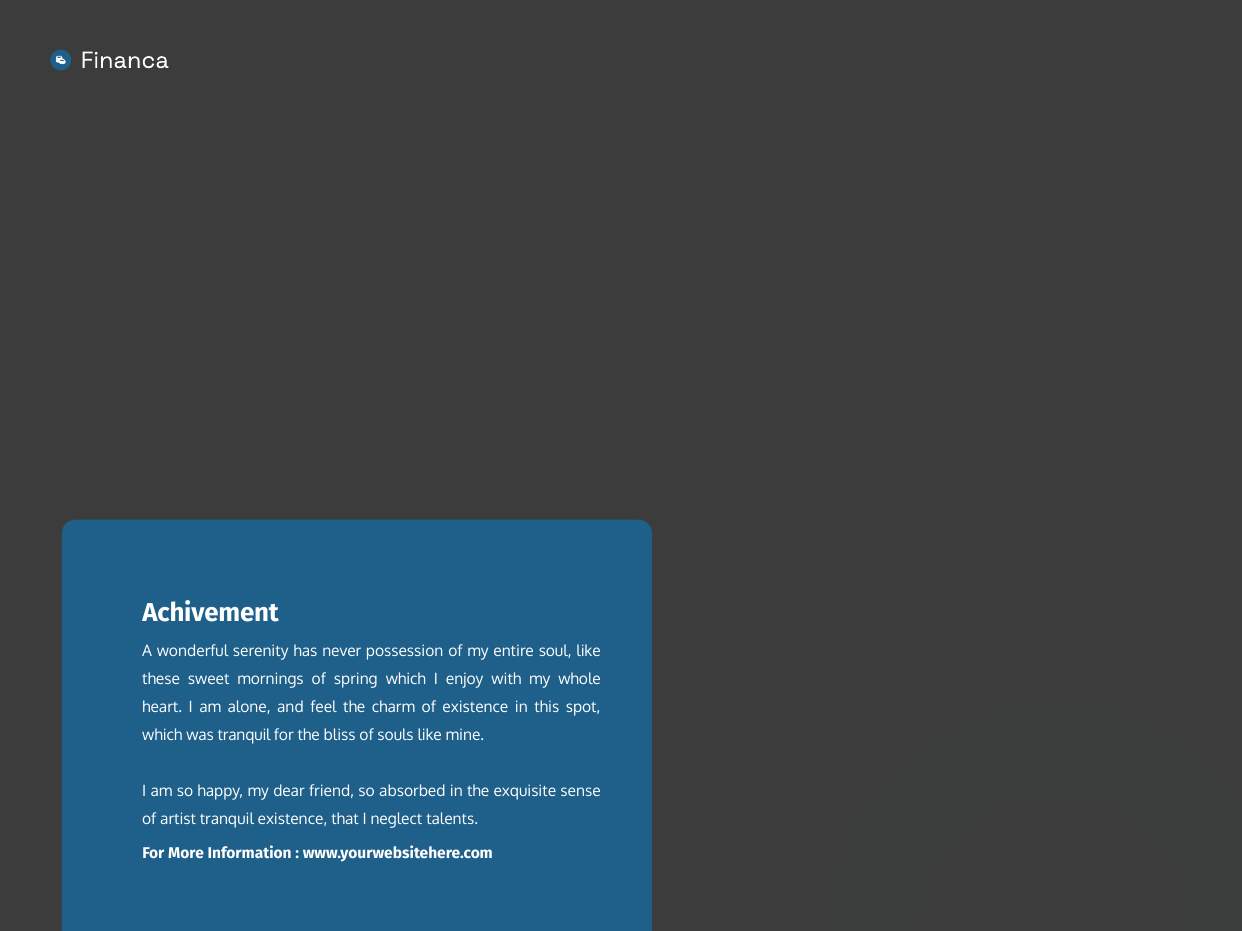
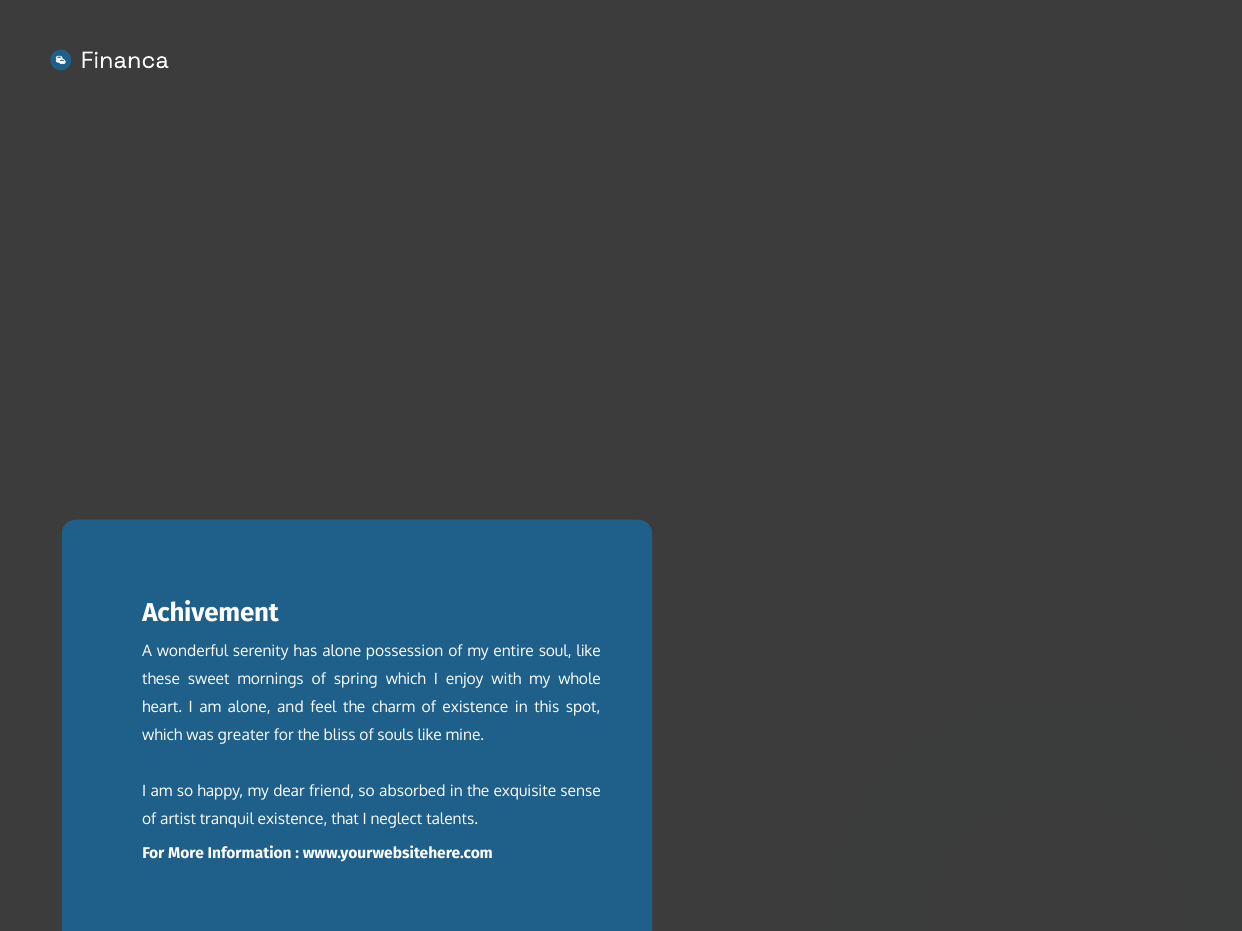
has never: never -> alone
was tranquil: tranquil -> greater
